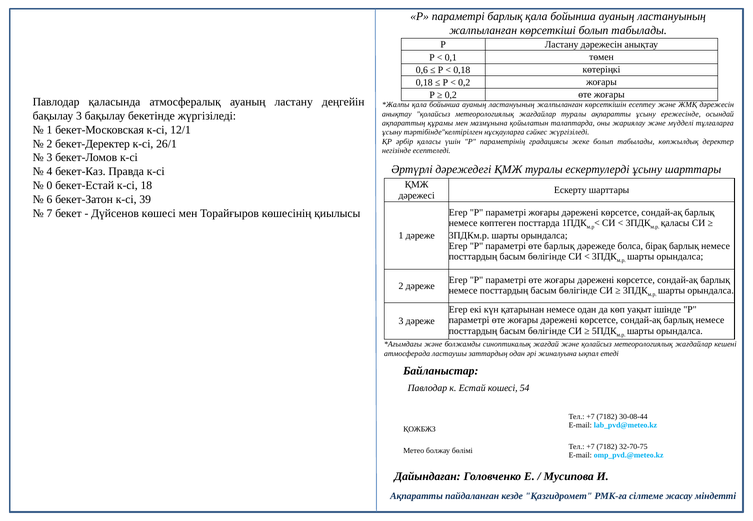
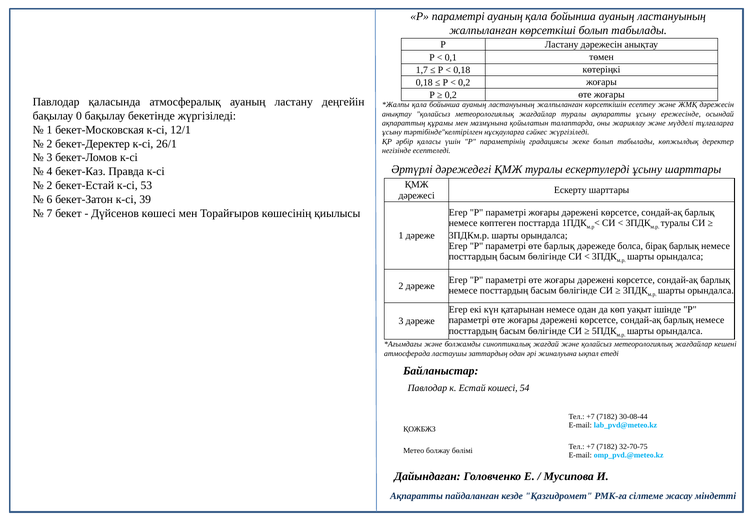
параметрі барлық: барлық -> ауаның
0,6: 0,6 -> 1,7
бақылау 3: 3 -> 0
0 at (49, 186): 0 -> 2
18: 18 -> 53
қаласы at (675, 223): қаласы -> туралы
